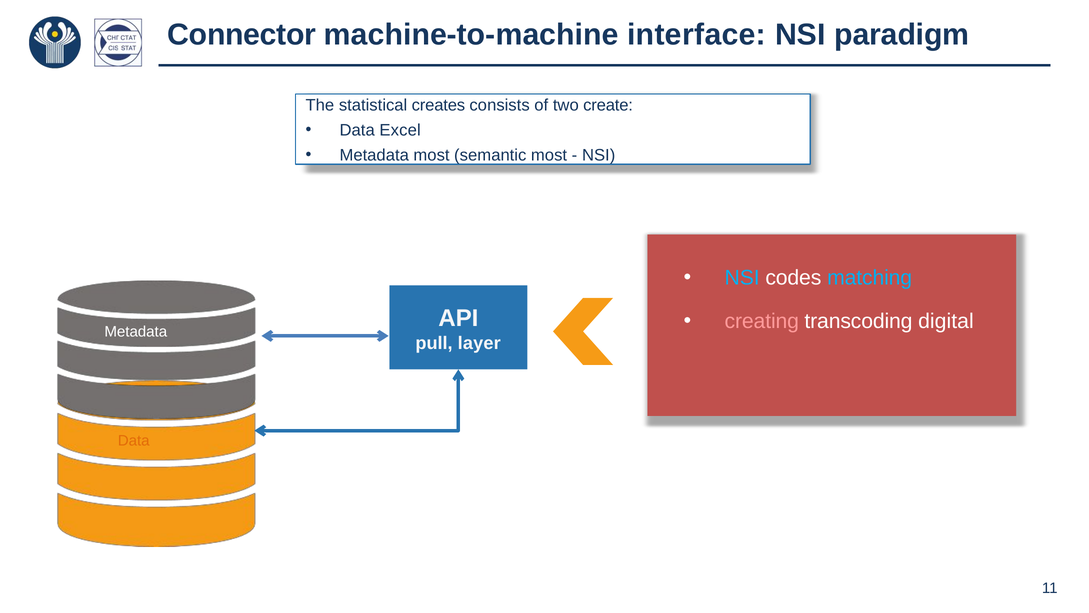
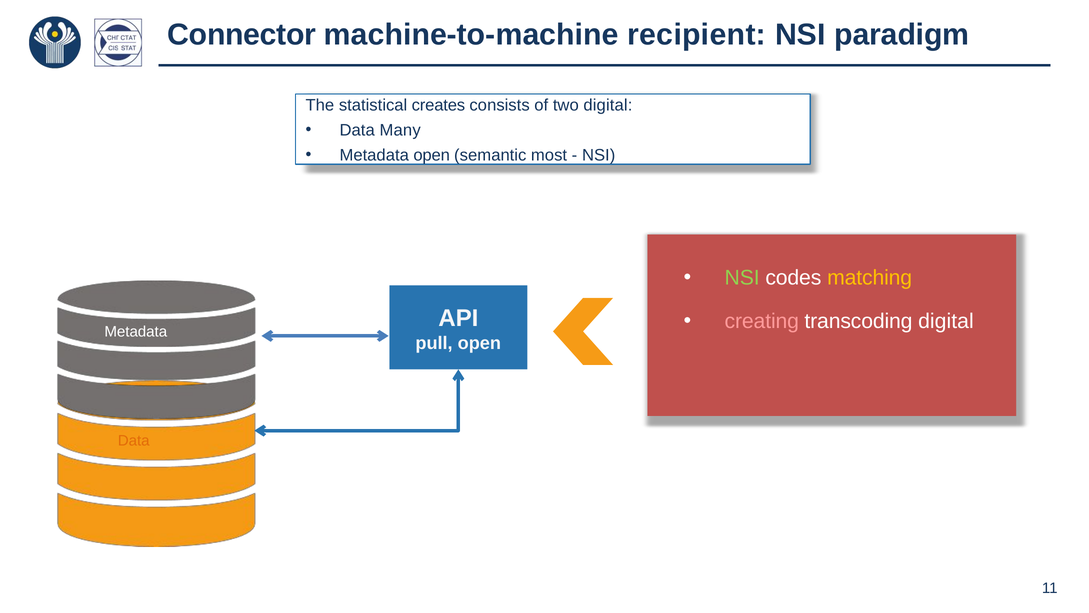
interface: interface -> recipient
two create: create -> digital
Excel: Excel -> Many
Metadata most: most -> open
NSI at (742, 278) colour: light blue -> light green
matching colour: light blue -> yellow
pull layer: layer -> open
